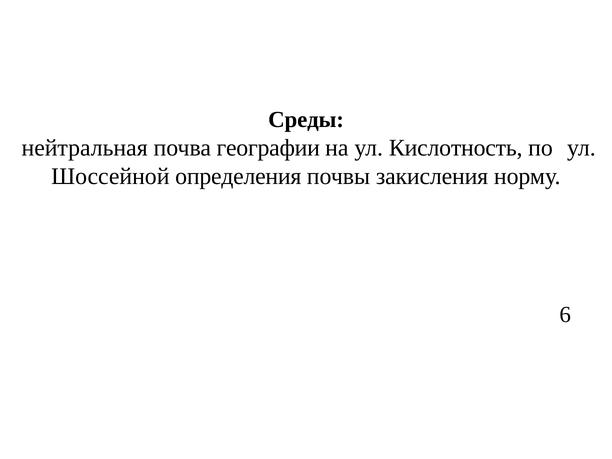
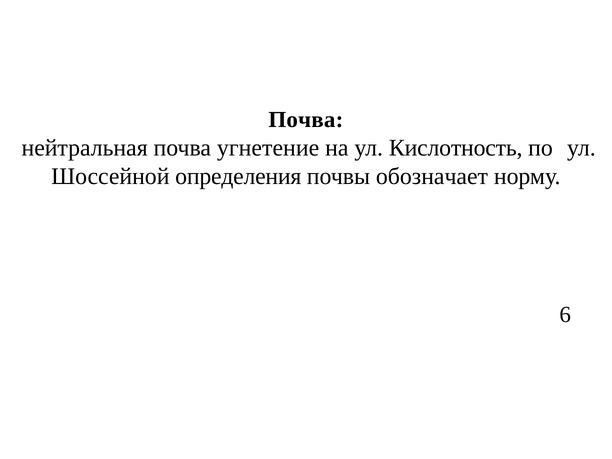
Среды at (306, 120): Среды -> Почва
географии: географии -> угнетение
закисления: закисления -> обозначает
